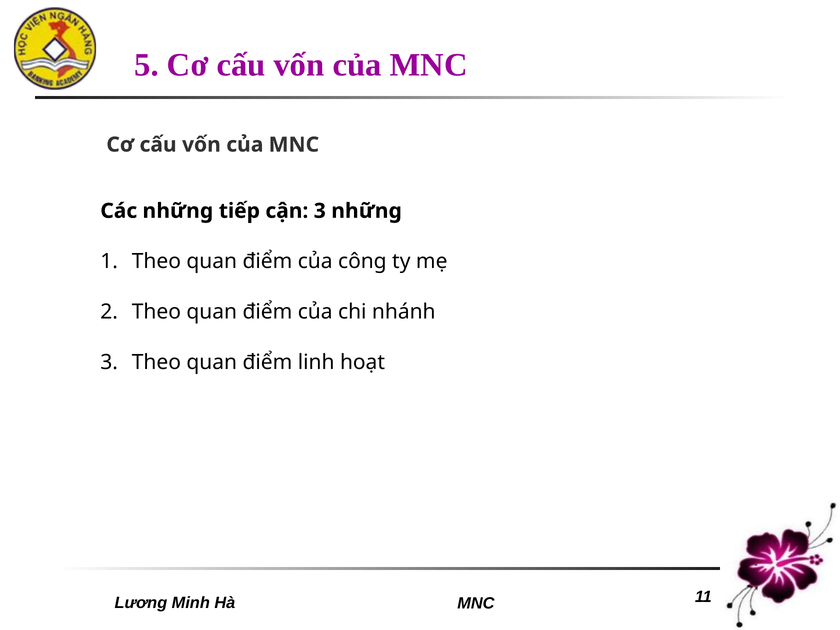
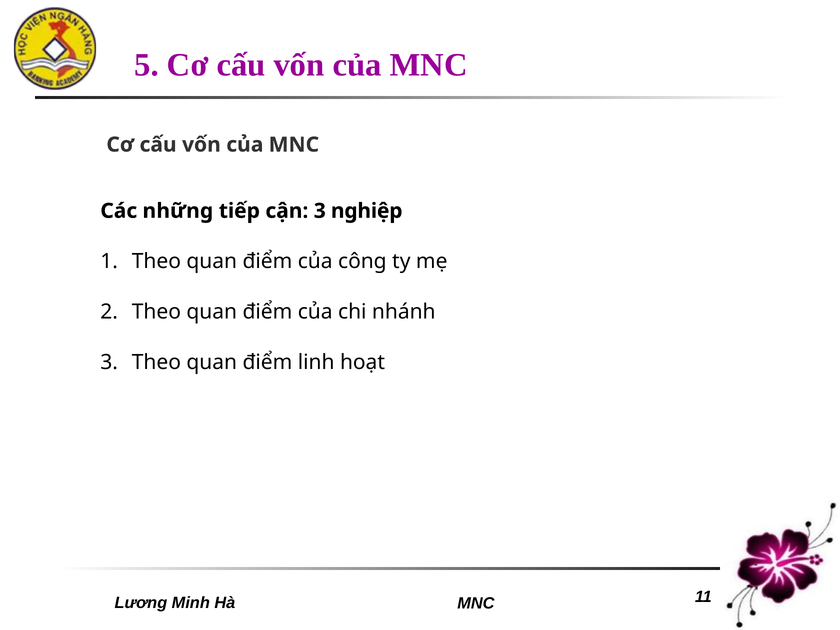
3 những: những -> nghiệp
